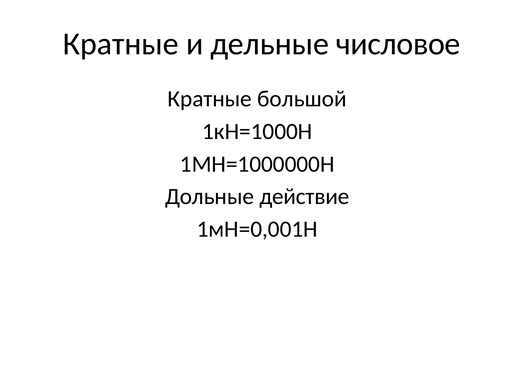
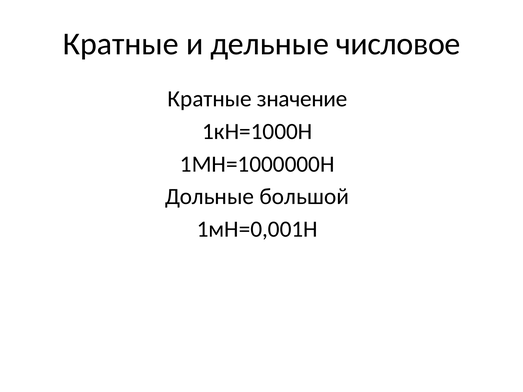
большой: большой -> значение
действие: действие -> большой
